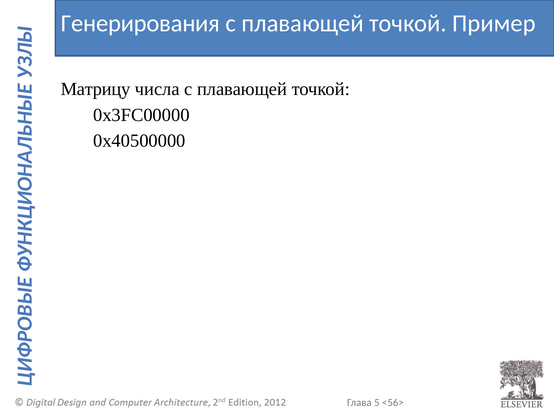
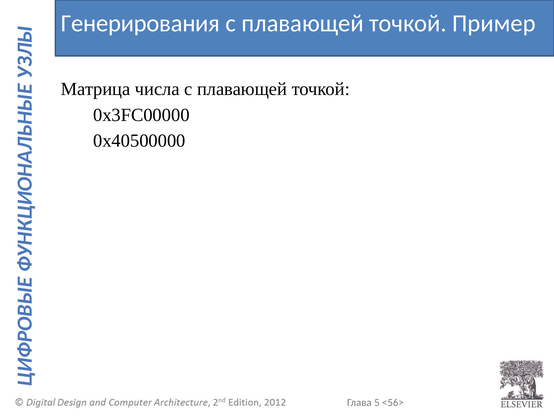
Матрицу: Матрицу -> Матрица
